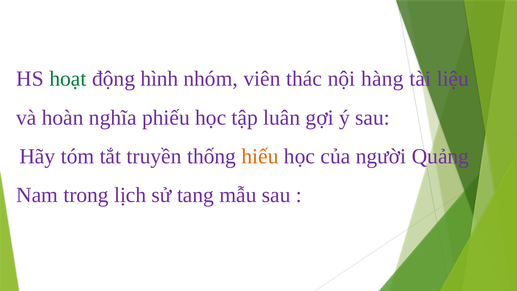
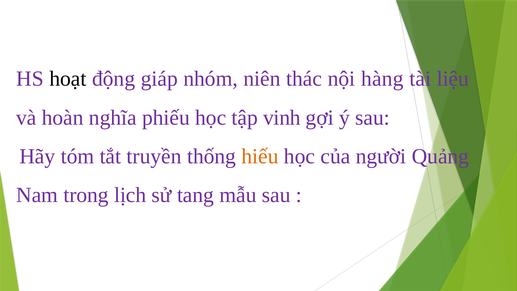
hoạt colour: green -> black
hình: hình -> giáp
viên: viên -> niên
luân: luân -> vinh
